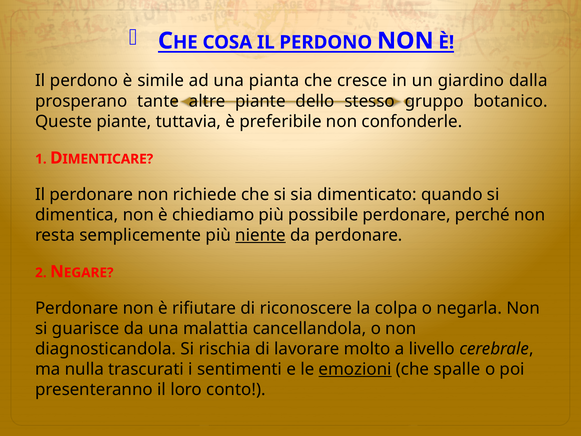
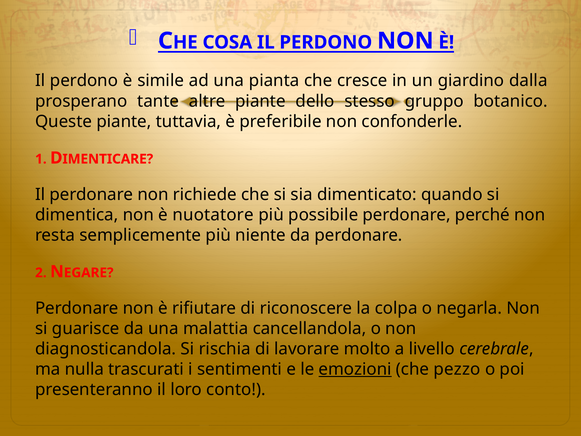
chiediamo: chiediamo -> nuotatore
niente underline: present -> none
spalle: spalle -> pezzo
